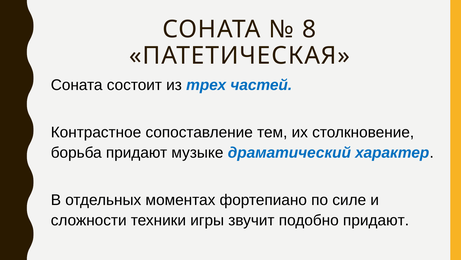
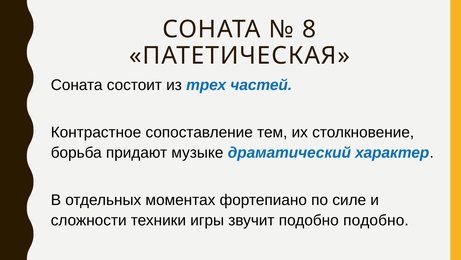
подобно придают: придают -> подобно
